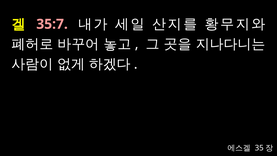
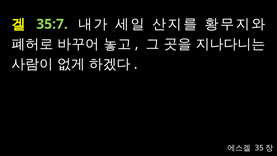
35:7 colour: pink -> light green
